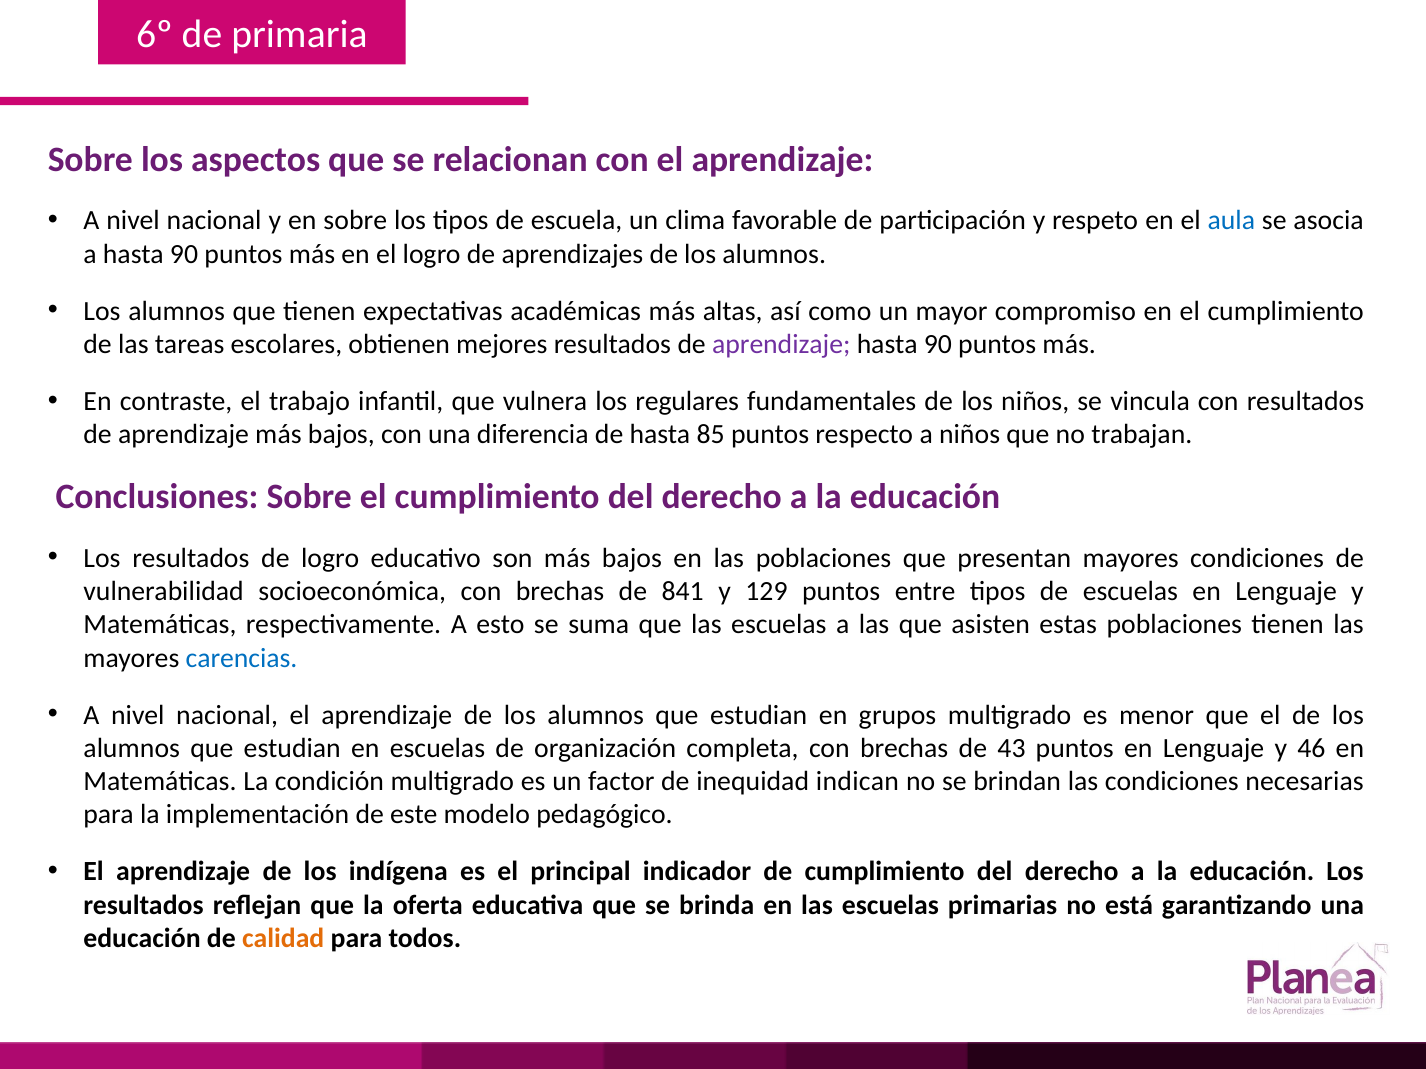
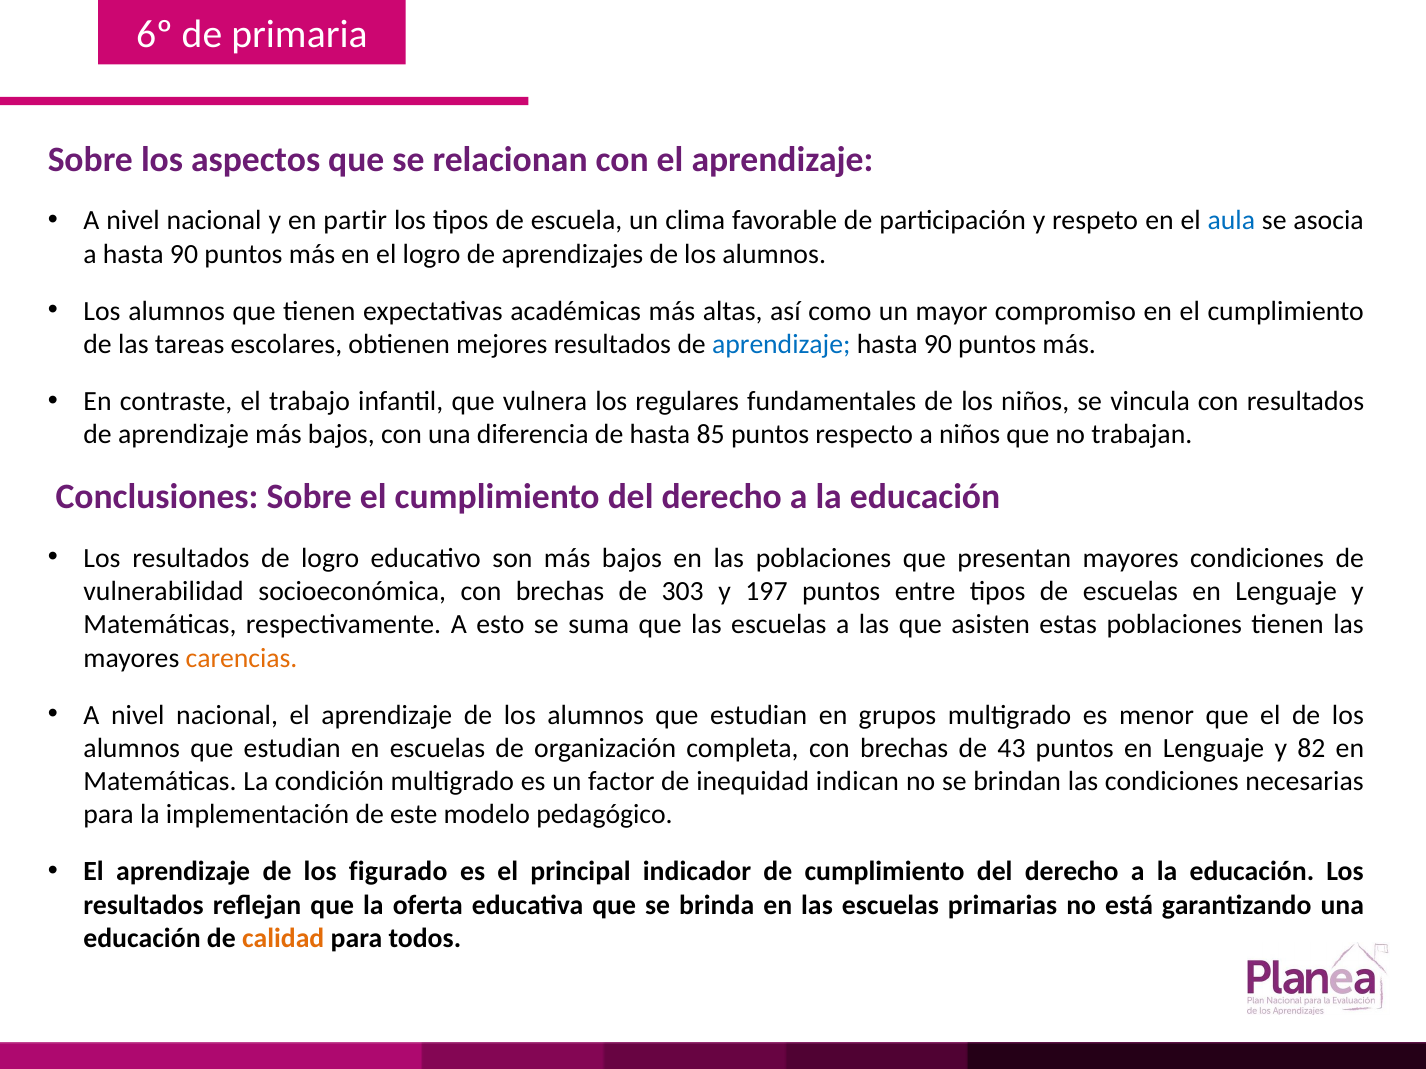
en sobre: sobre -> partir
aprendizaje at (781, 344) colour: purple -> blue
841: 841 -> 303
129: 129 -> 197
carencias colour: blue -> orange
46: 46 -> 82
indígena: indígena -> figurado
